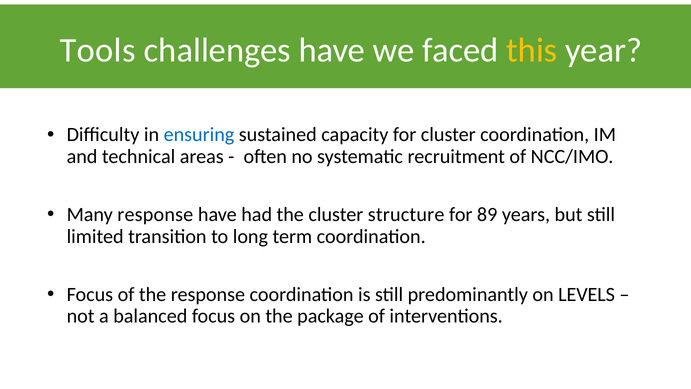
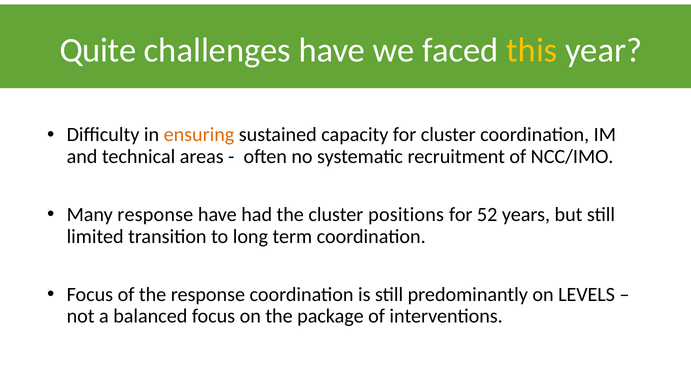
Tools: Tools -> Quite
ensuring colour: blue -> orange
structure: structure -> positions
89: 89 -> 52
